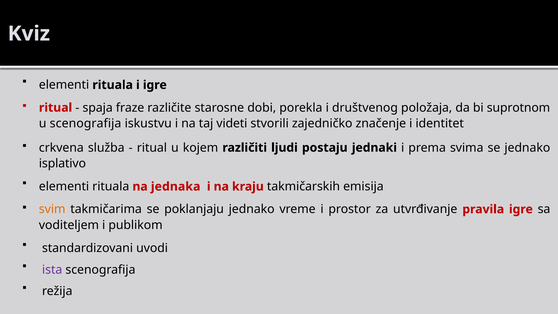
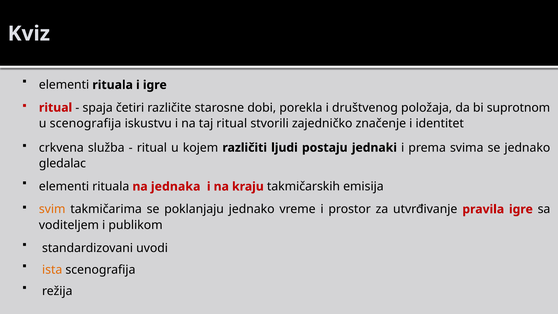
fraze: fraze -> četiri
taj videti: videti -> ritual
isplativo: isplativo -> gledalac
ista colour: purple -> orange
